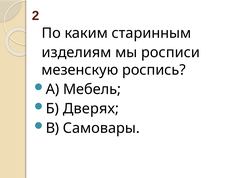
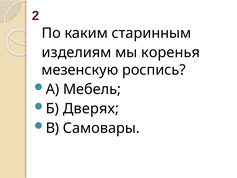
росписи: росписи -> коренья
